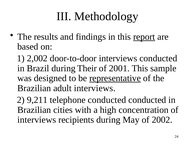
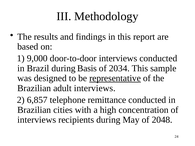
report underline: present -> none
2,002: 2,002 -> 9,000
Their: Their -> Basis
2001: 2001 -> 2034
9,211: 9,211 -> 6,857
telephone conducted: conducted -> remittance
2002: 2002 -> 2048
